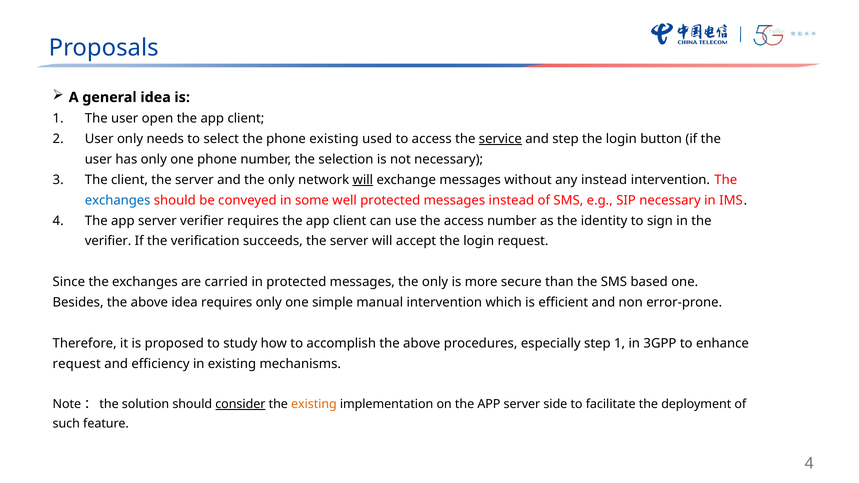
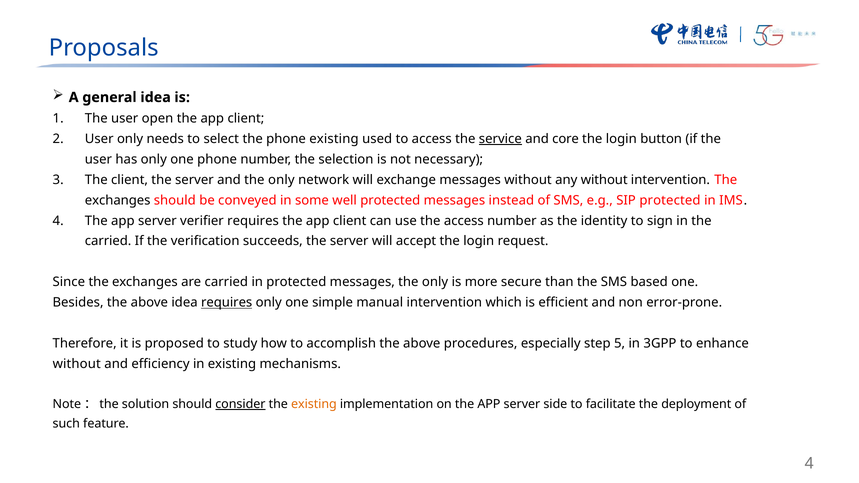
and step: step -> core
will at (363, 180) underline: present -> none
any instead: instead -> without
exchanges at (118, 200) colour: blue -> black
SIP necessary: necessary -> protected
verifier at (108, 241): verifier -> carried
requires at (227, 303) underline: none -> present
step 1: 1 -> 5
request at (77, 364): request -> without
